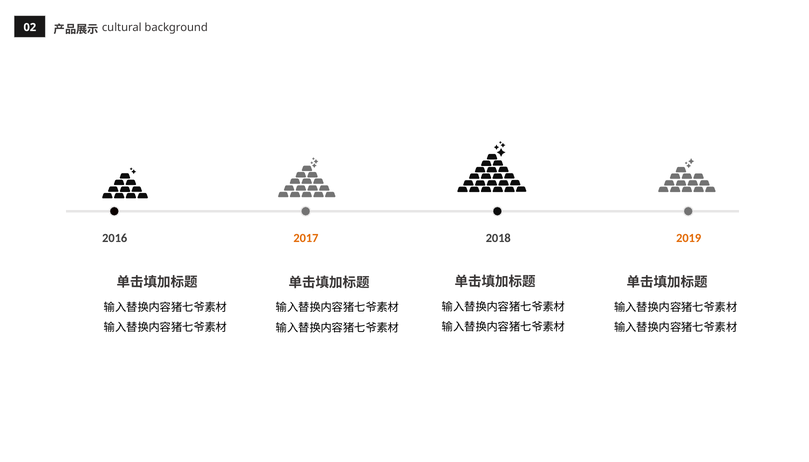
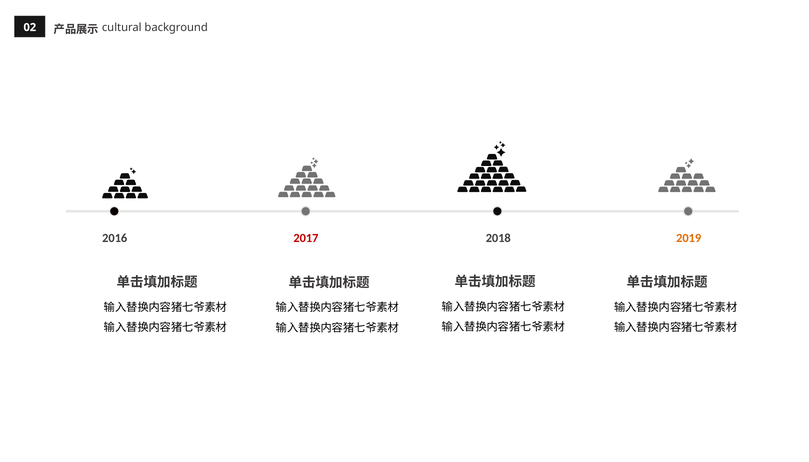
2017 colour: orange -> red
